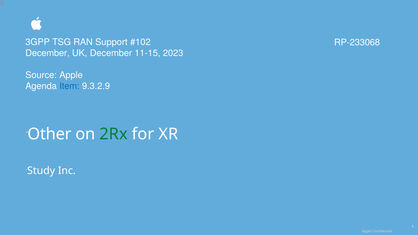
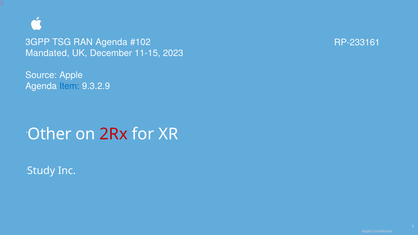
RAN Support: Support -> Agenda
RP-233068: RP-233068 -> RP-233161
December at (48, 53): December -> Mandated
2Rx colour: green -> red
